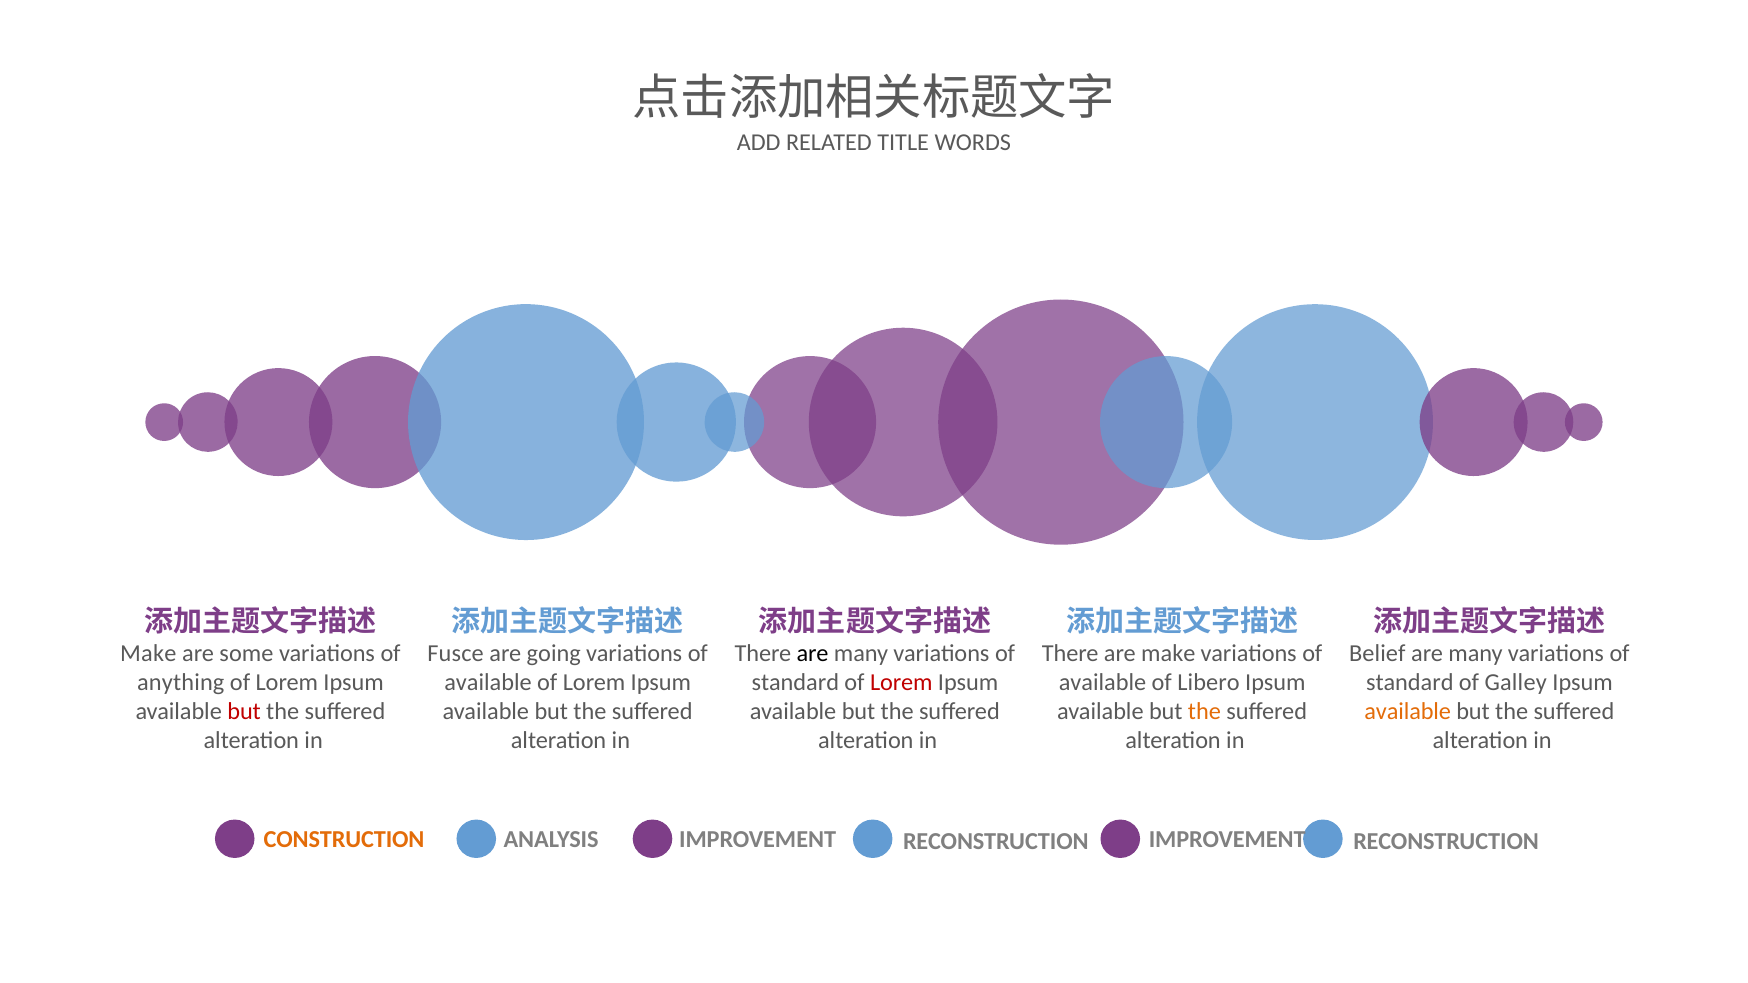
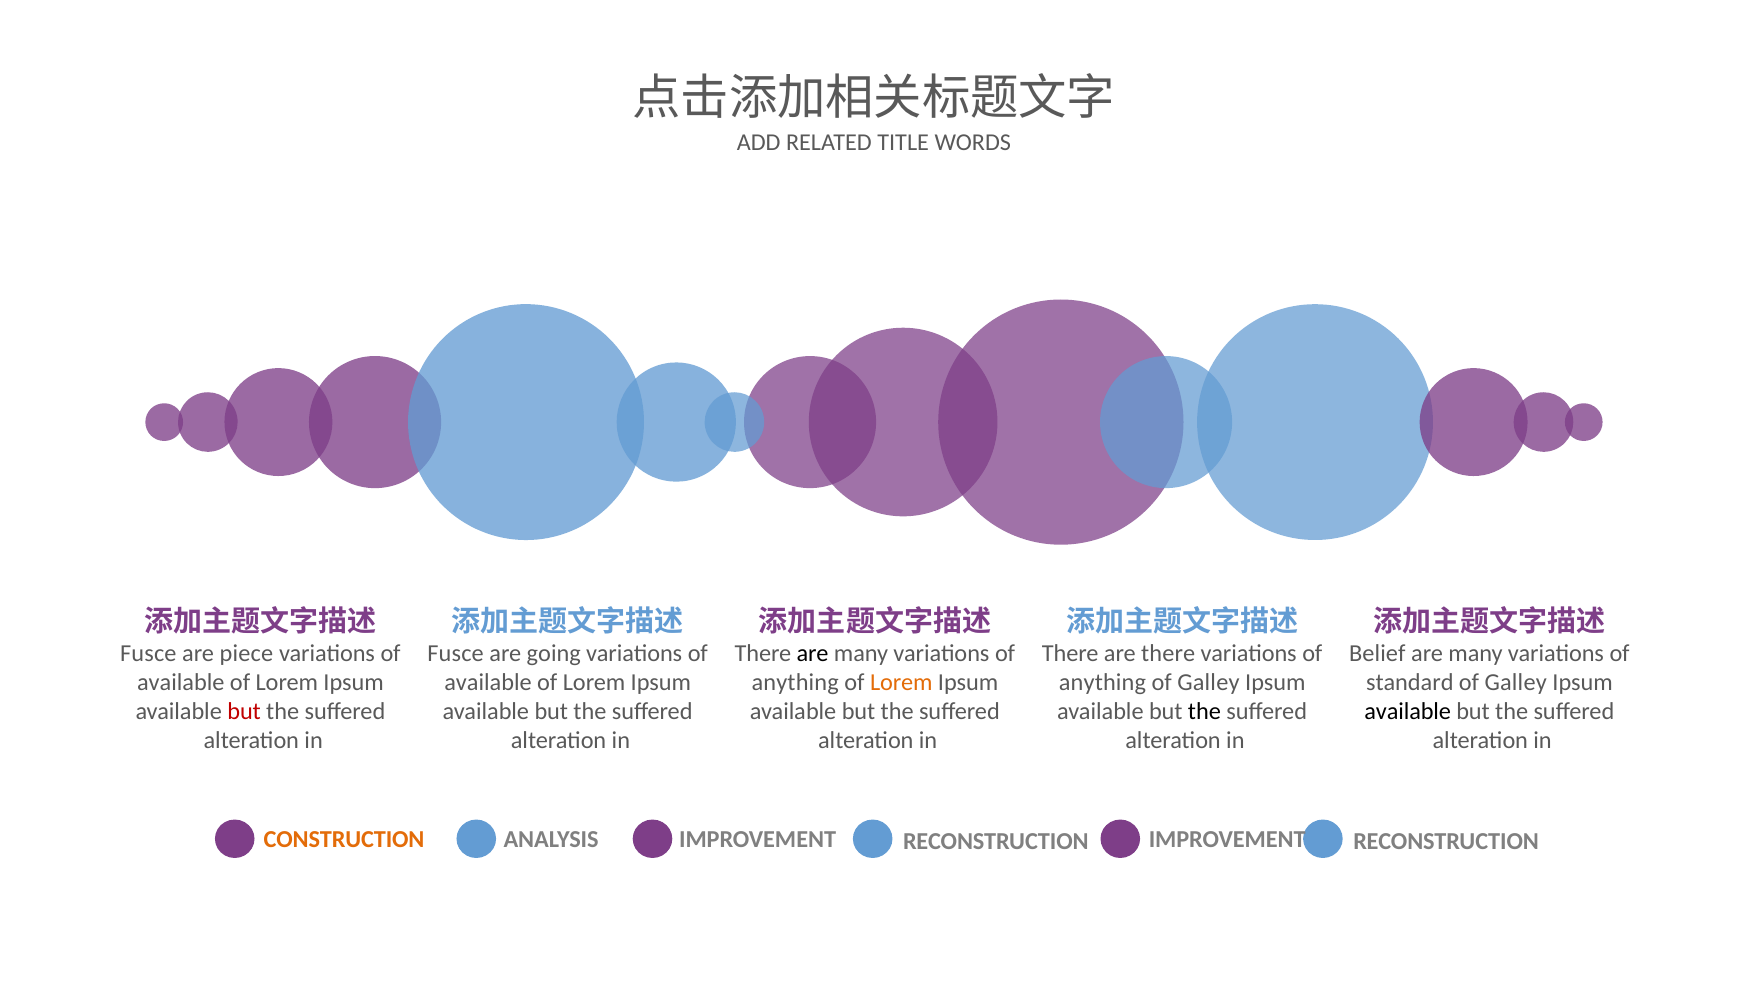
Make at (148, 653): Make -> Fusce
some: some -> piece
are make: make -> there
anything at (181, 682): anything -> available
standard at (795, 682): standard -> anything
Lorem at (901, 682) colour: red -> orange
available at (1103, 682): available -> anything
Libero at (1209, 682): Libero -> Galley
the at (1204, 712) colour: orange -> black
available at (1408, 712) colour: orange -> black
